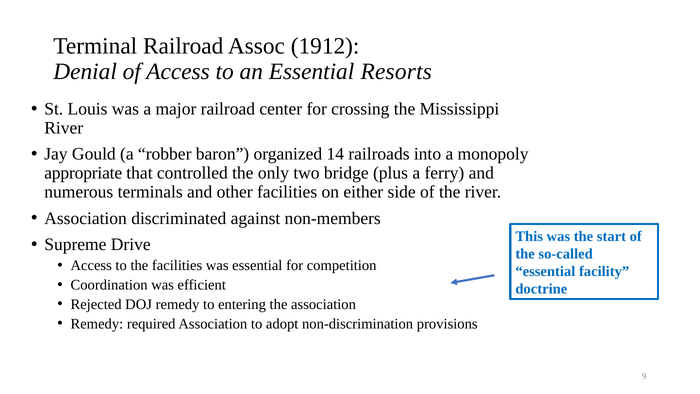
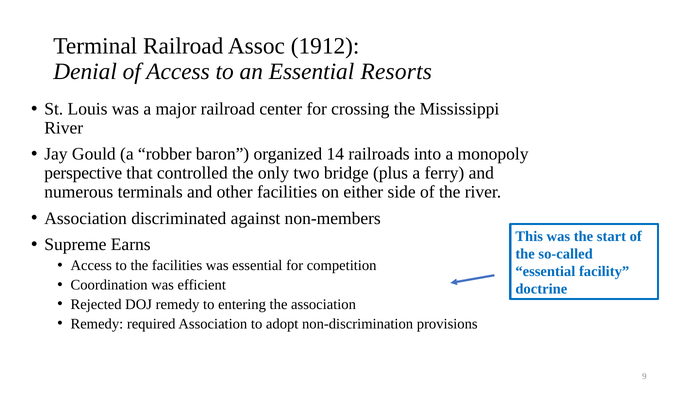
appropriate: appropriate -> perspective
Drive: Drive -> Earns
